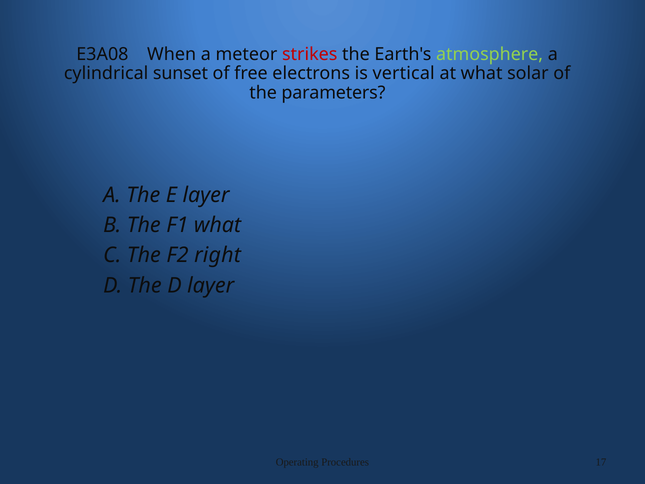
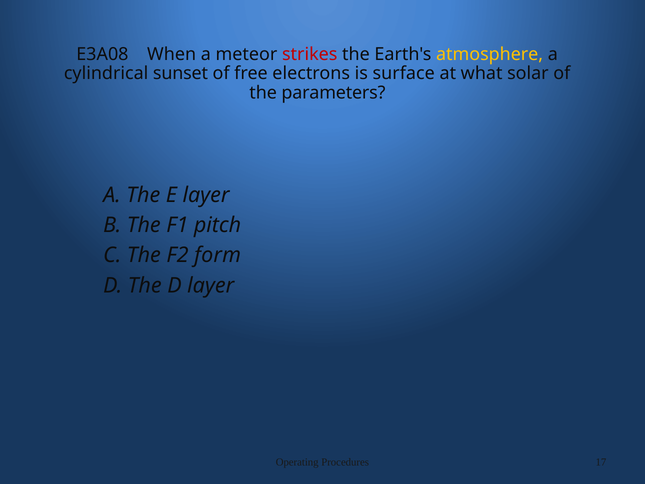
atmosphere colour: light green -> yellow
vertical: vertical -> surface
F1 what: what -> pitch
right: right -> form
